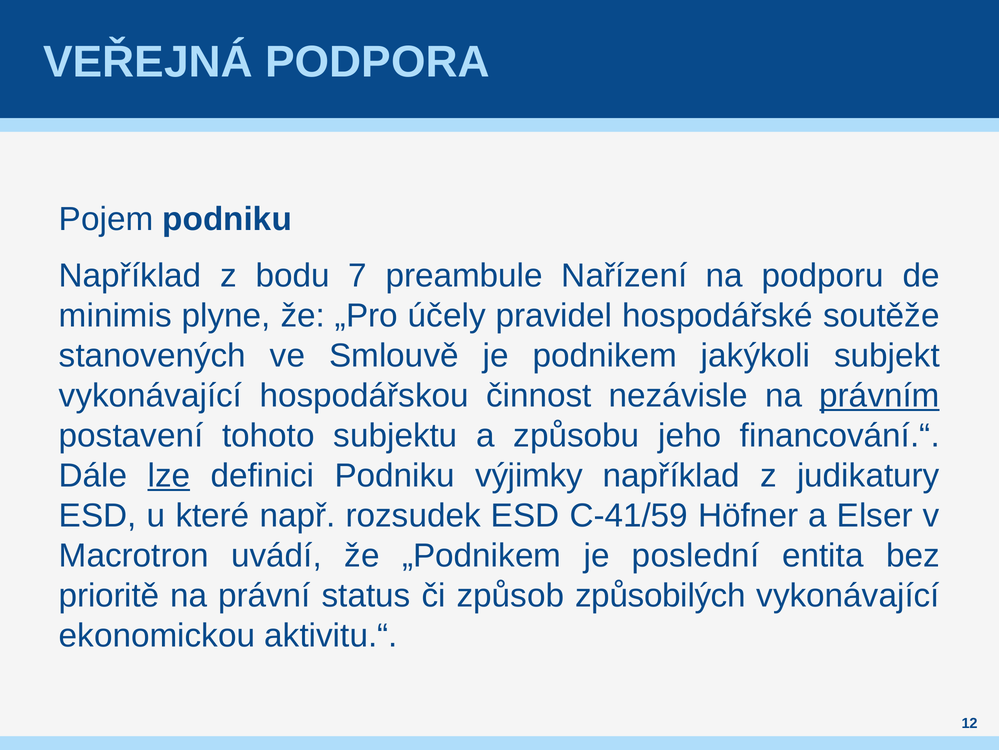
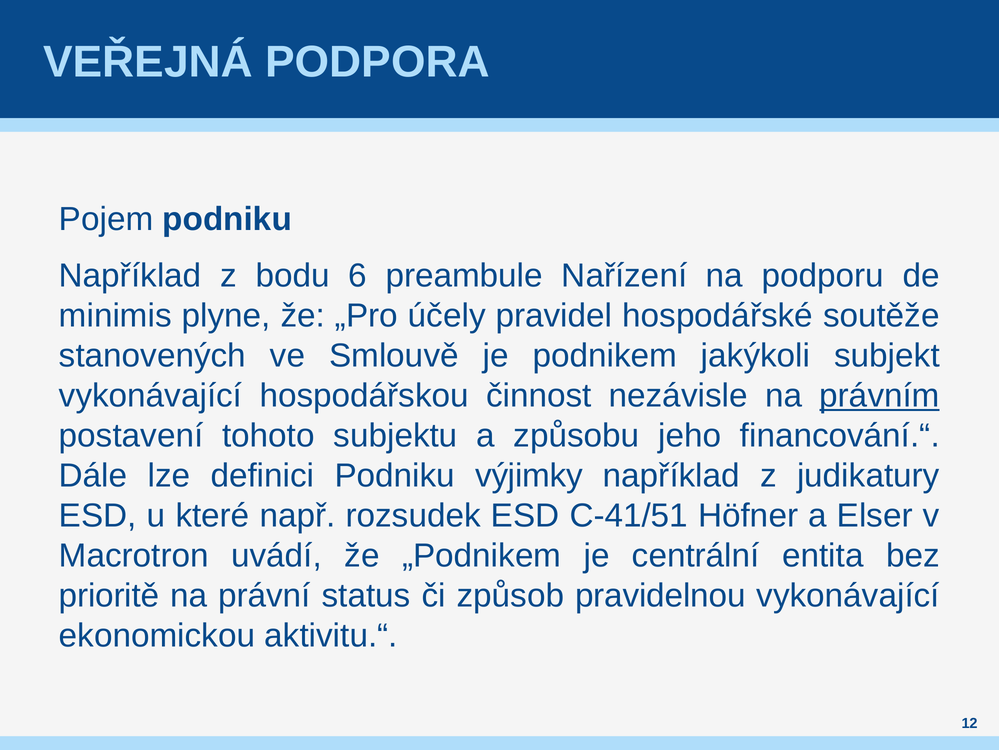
7: 7 -> 6
lze underline: present -> none
C-41/59: C-41/59 -> C-41/51
poslední: poslední -> centrální
způsobilých: způsobilých -> pravidelnou
